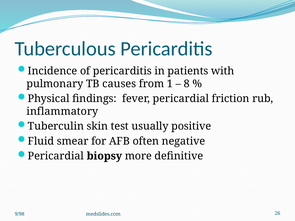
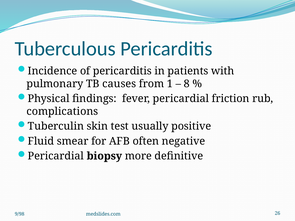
inflammatory: inflammatory -> complications
